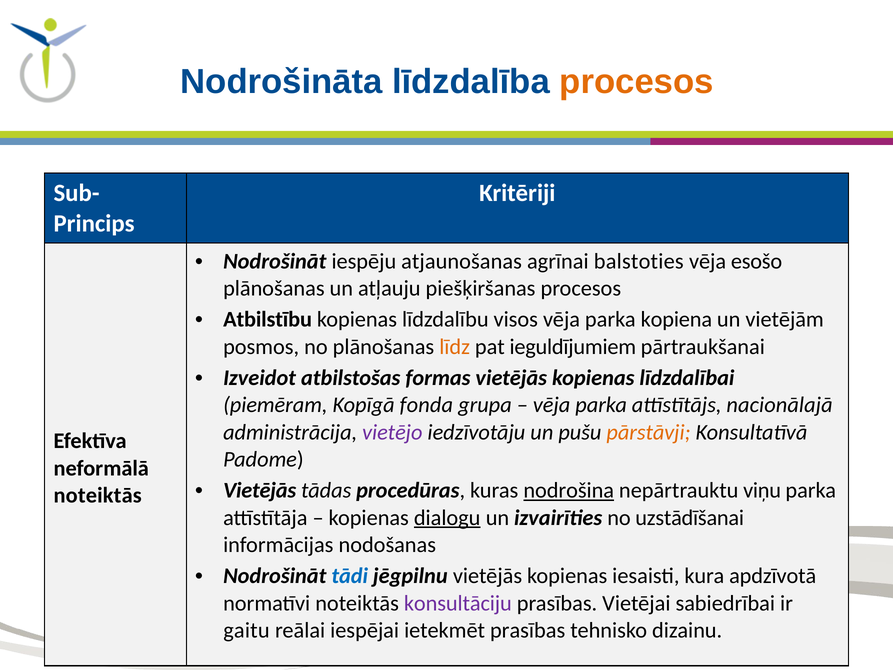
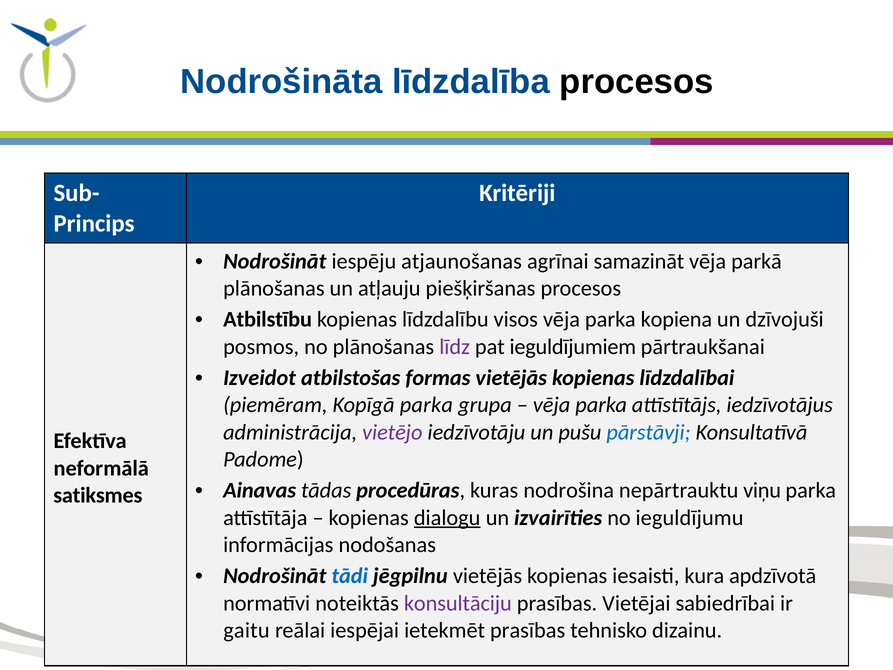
procesos at (637, 82) colour: orange -> black
balstoties: balstoties -> samazināt
esošo: esošo -> parkā
vietējām: vietējām -> dzīvojuši
līdz colour: orange -> purple
Kopīgā fonda: fonda -> parka
nacionālajā: nacionālajā -> iedzīvotājus
pārstāvji colour: orange -> blue
Vietējās at (260, 490): Vietējās -> Ainavas
nodrošina underline: present -> none
noteiktās at (98, 495): noteiktās -> satiksmes
uzstādīšanai: uzstādīšanai -> ieguldījumu
